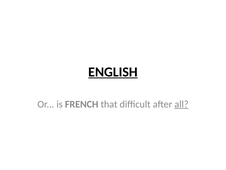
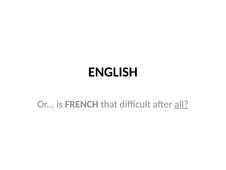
ENGLISH underline: present -> none
